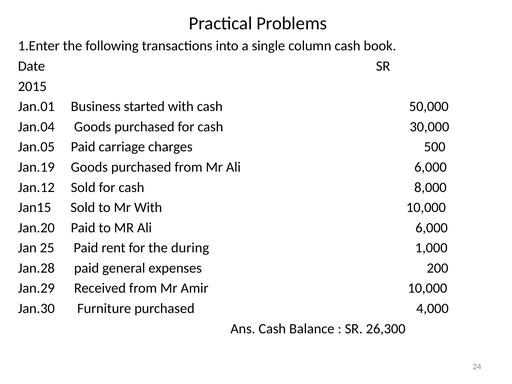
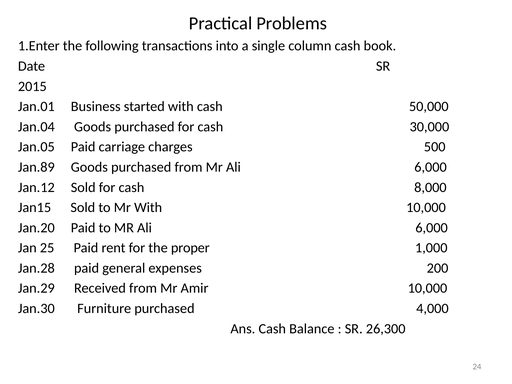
Jan.19: Jan.19 -> Jan.89
during: during -> proper
